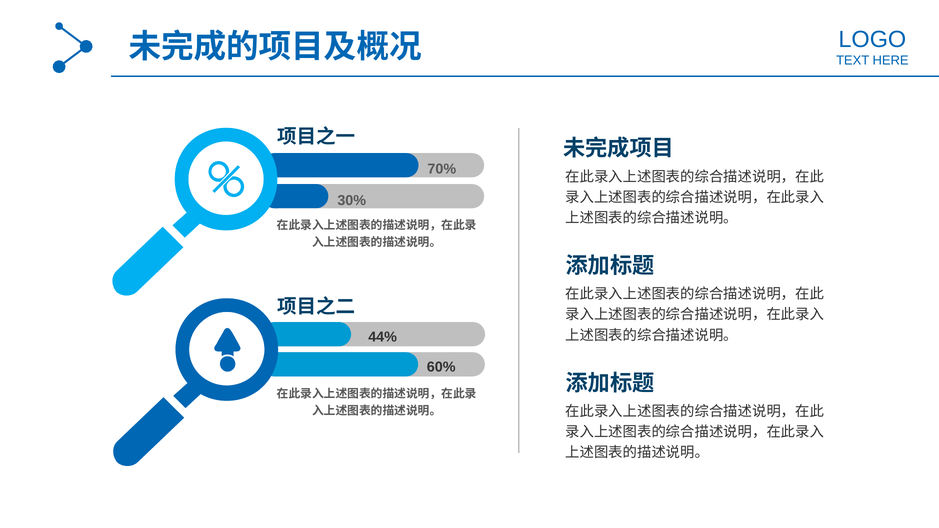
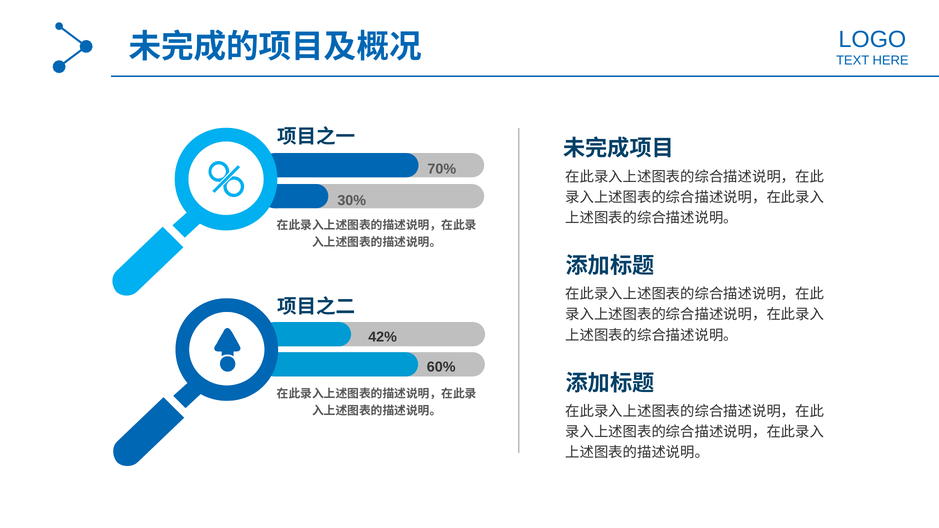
44%: 44% -> 42%
